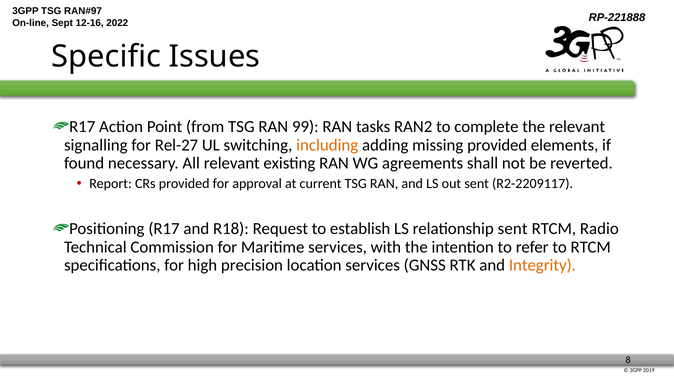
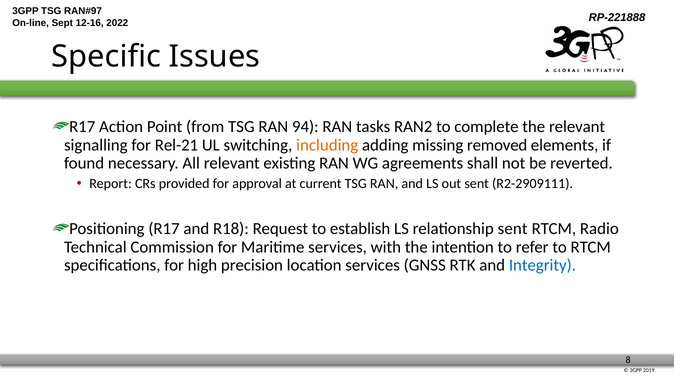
99: 99 -> 94
Rel-27: Rel-27 -> Rel-21
missing provided: provided -> removed
R2-2209117: R2-2209117 -> R2-2909111
Integrity colour: orange -> blue
